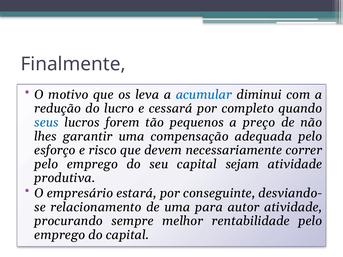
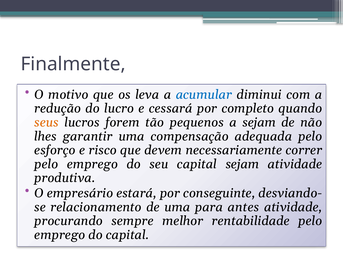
seus colour: blue -> orange
a preço: preço -> sejam
autor: autor -> antes
